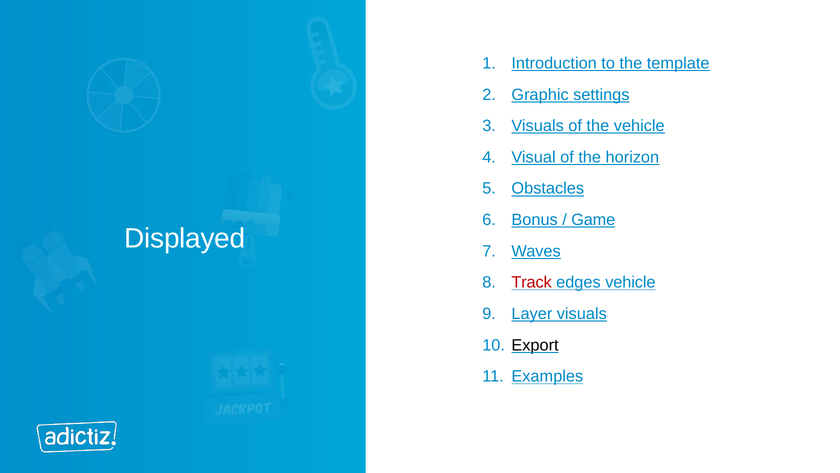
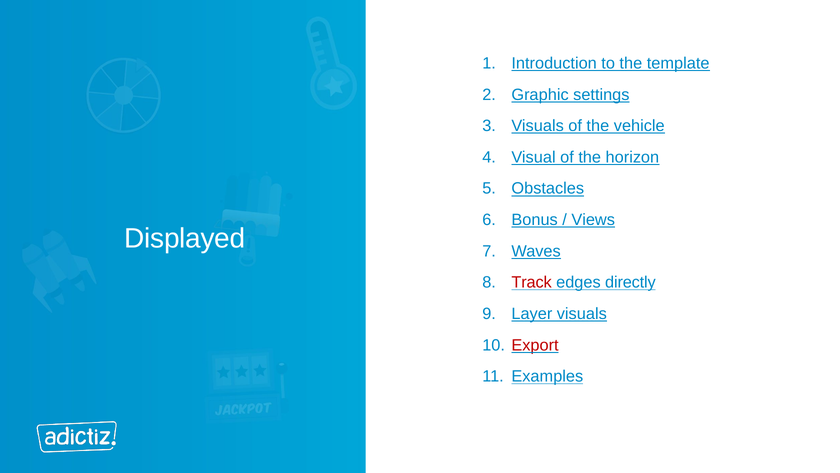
Game: Game -> Views
edges vehicle: vehicle -> directly
Export colour: black -> red
